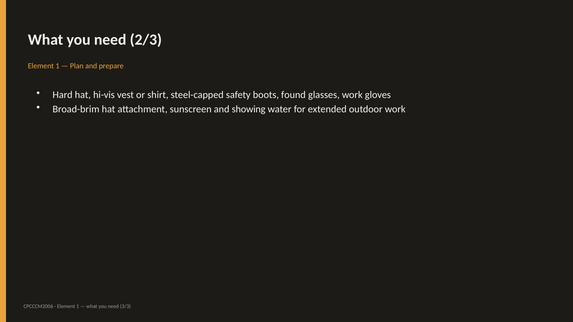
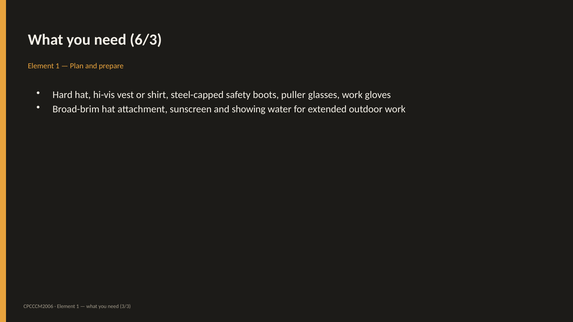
2/3: 2/3 -> 6/3
found: found -> puller
